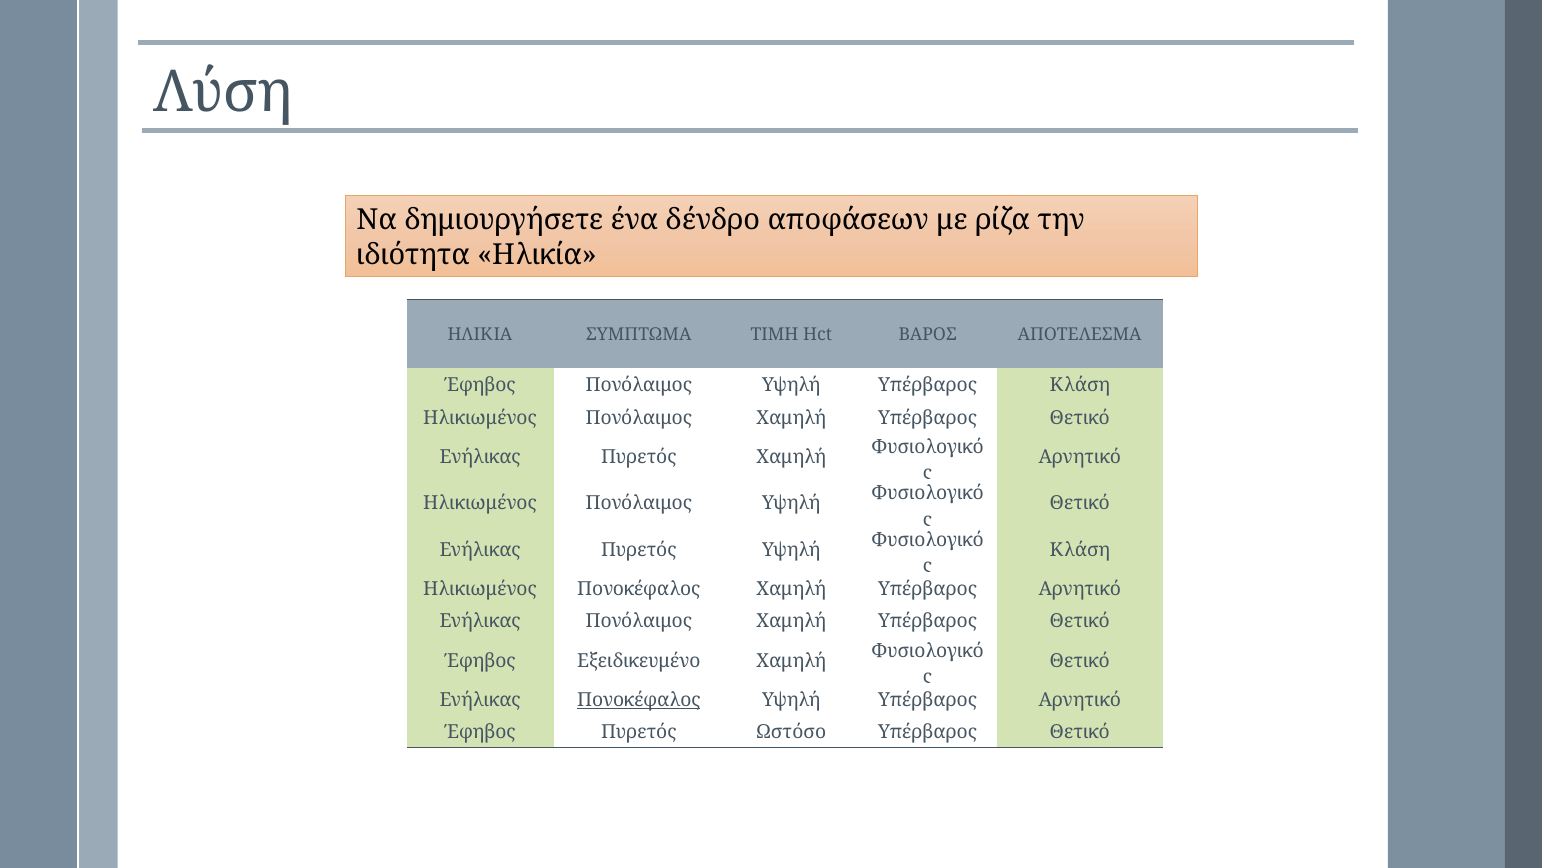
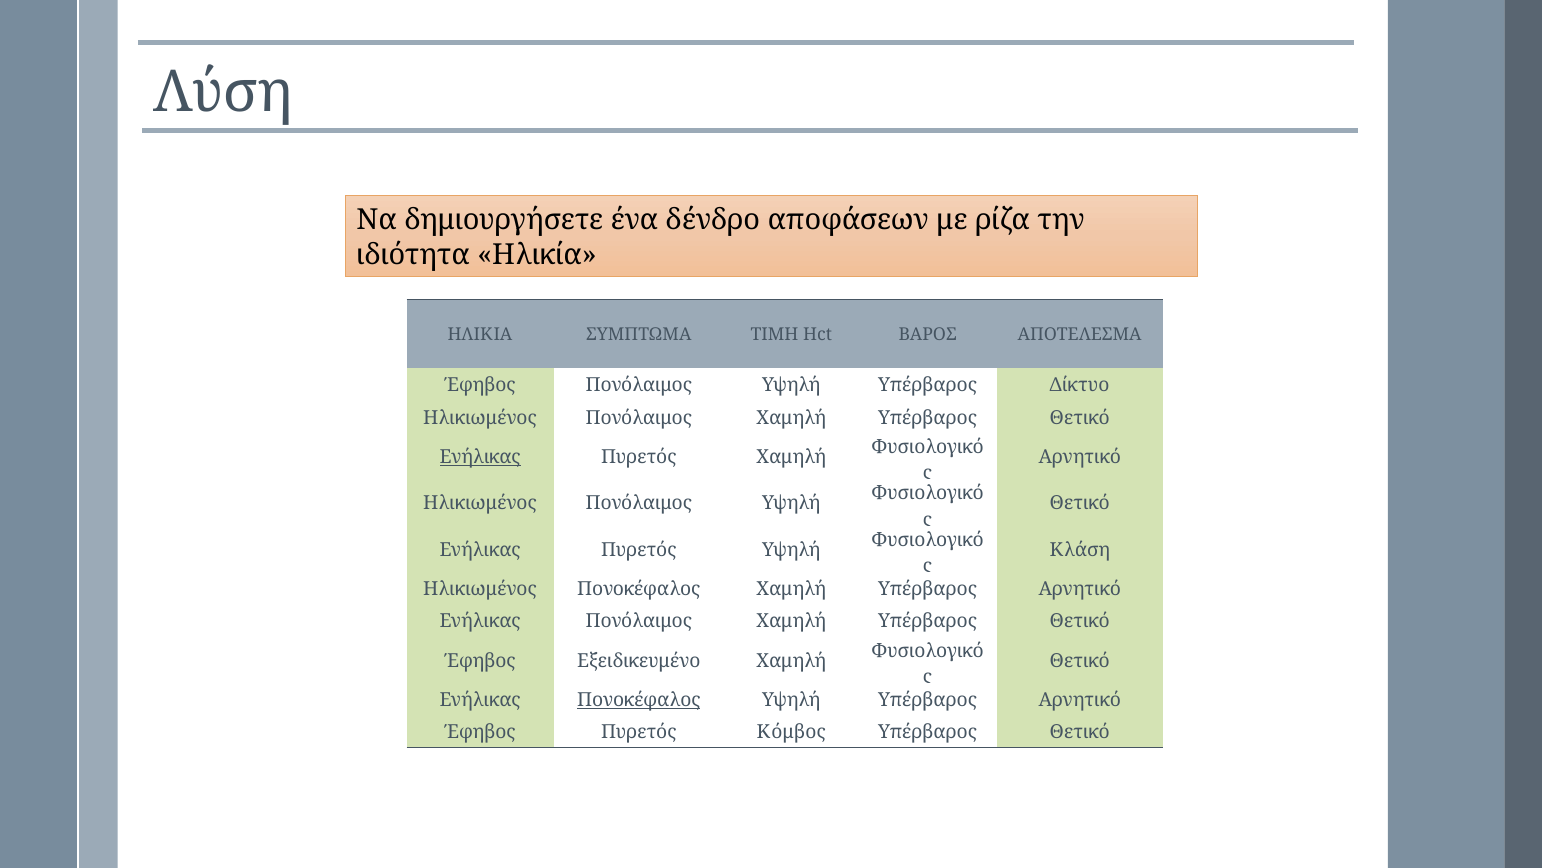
Υπέρβαρος Κλάση: Κλάση -> Δίκτυο
Ενήλικας at (480, 457) underline: none -> present
Ωστόσο: Ωστόσο -> Κόμβος
